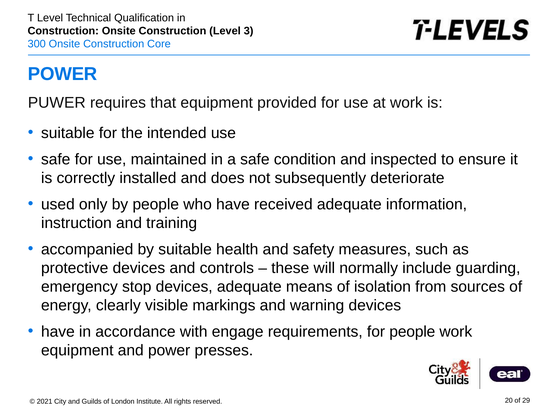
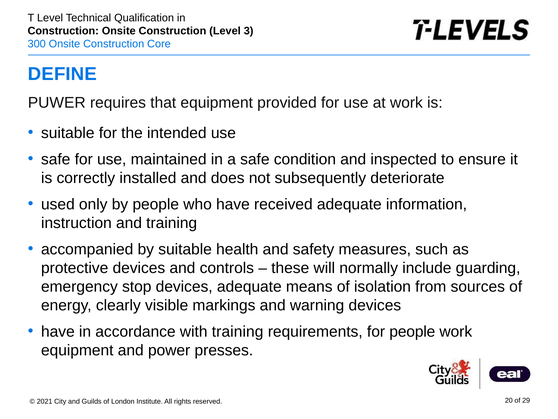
POWER at (63, 74): POWER -> DEFINE
with engage: engage -> training
